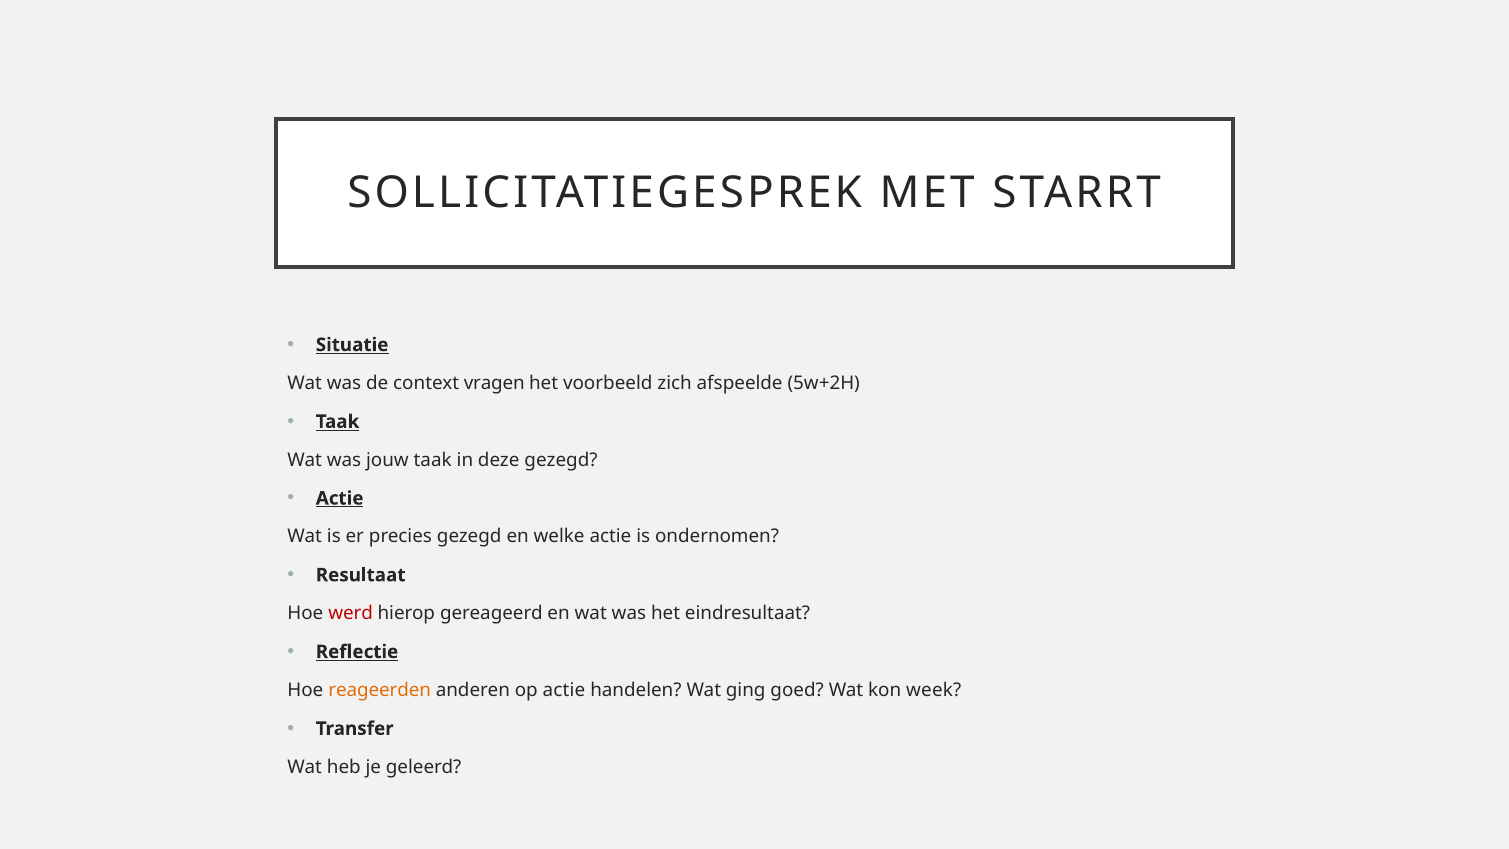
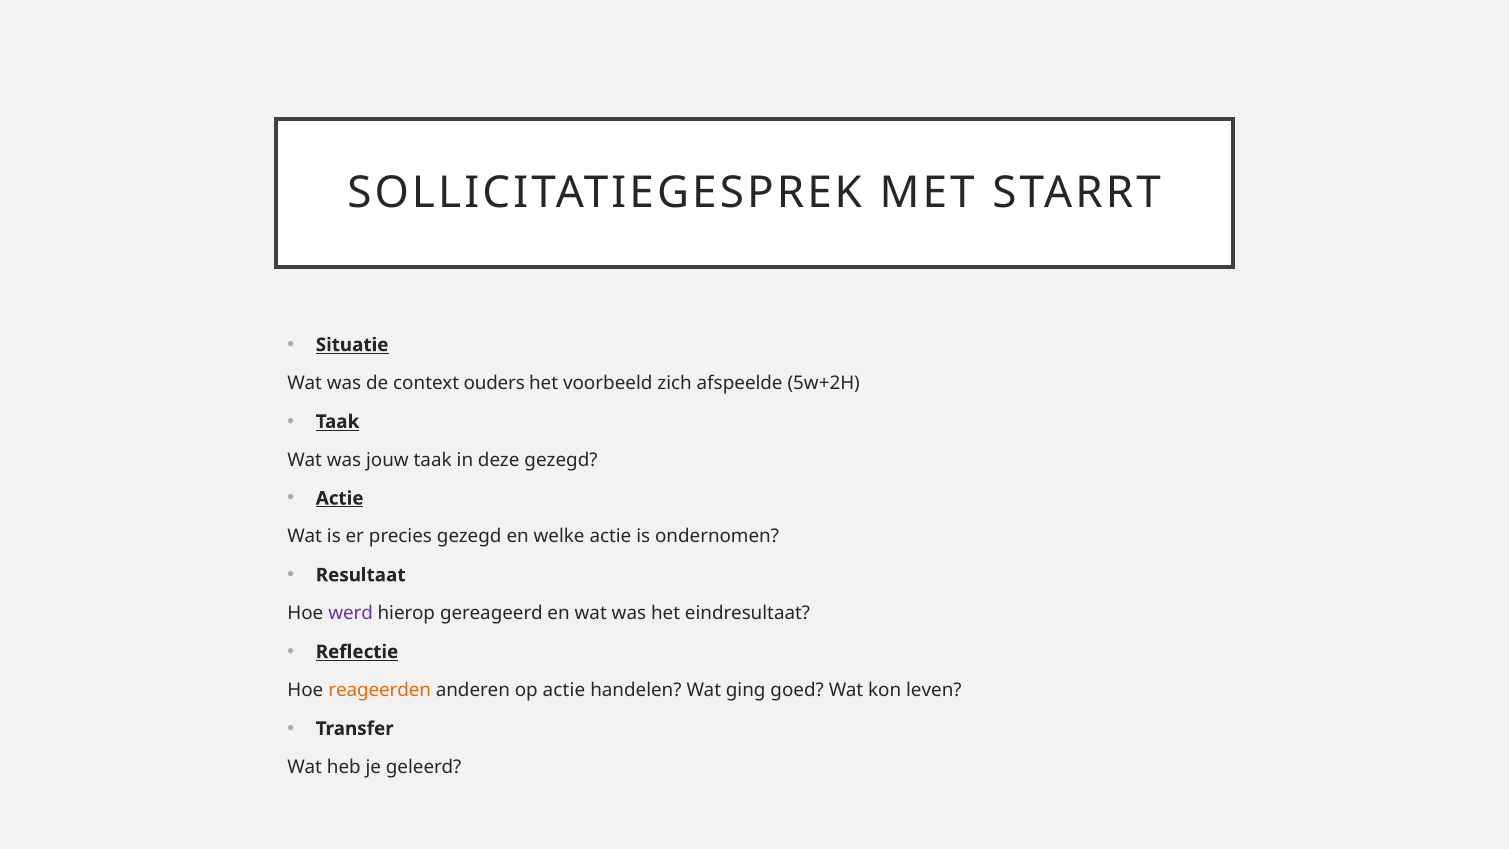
vragen: vragen -> ouders
werd colour: red -> purple
week: week -> leven
